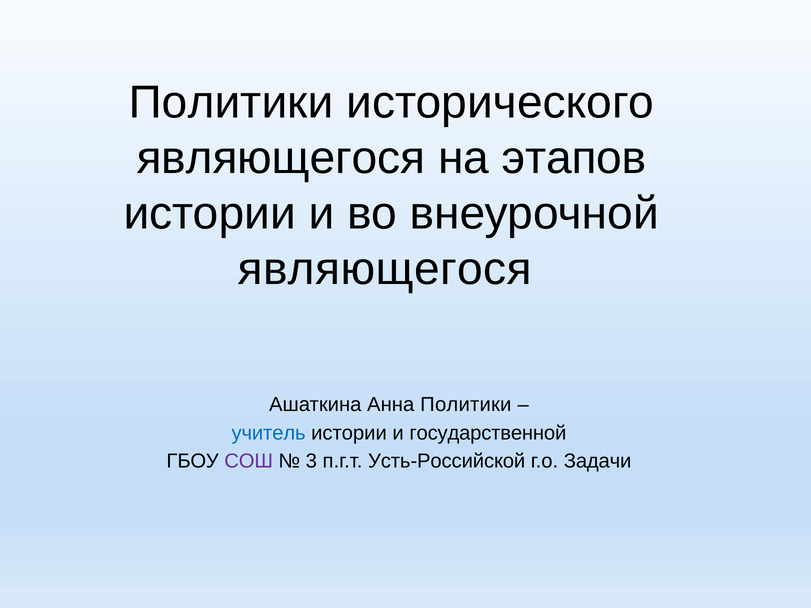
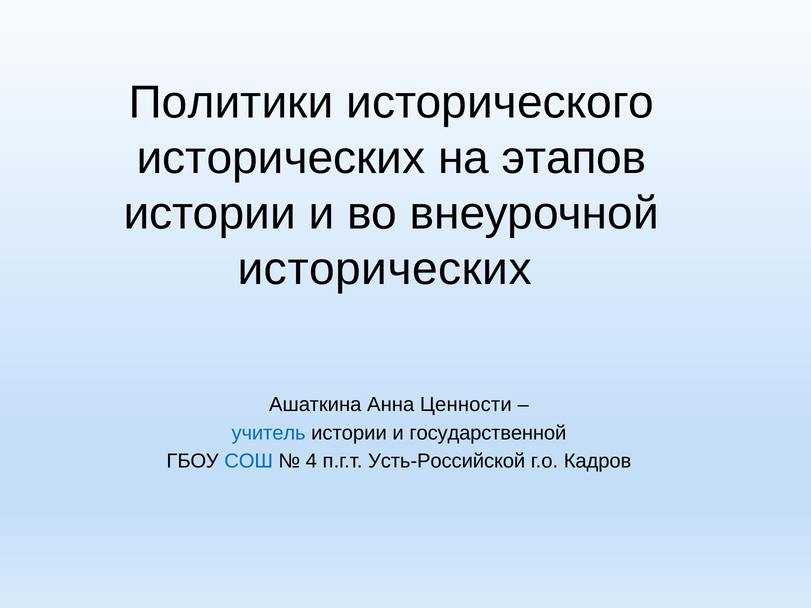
являющегося at (281, 158): являющегося -> исторических
являющегося at (385, 269): являющегося -> исторических
Анна Политики: Политики -> Ценности
СОШ colour: purple -> blue
3: 3 -> 4
Задачи: Задачи -> Кадров
